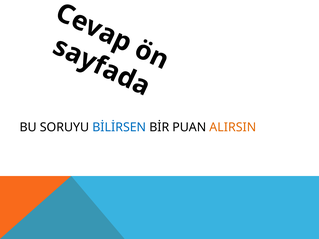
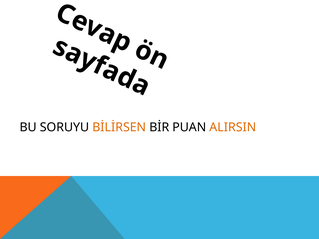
BİLİRSEN colour: blue -> orange
